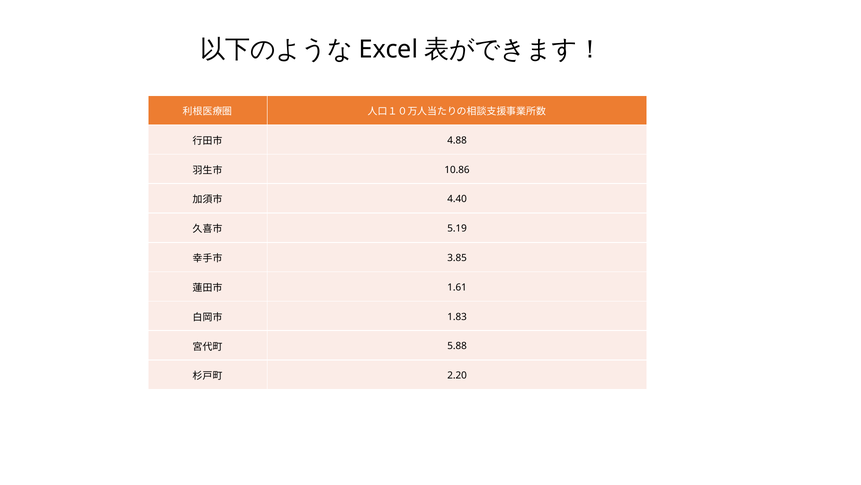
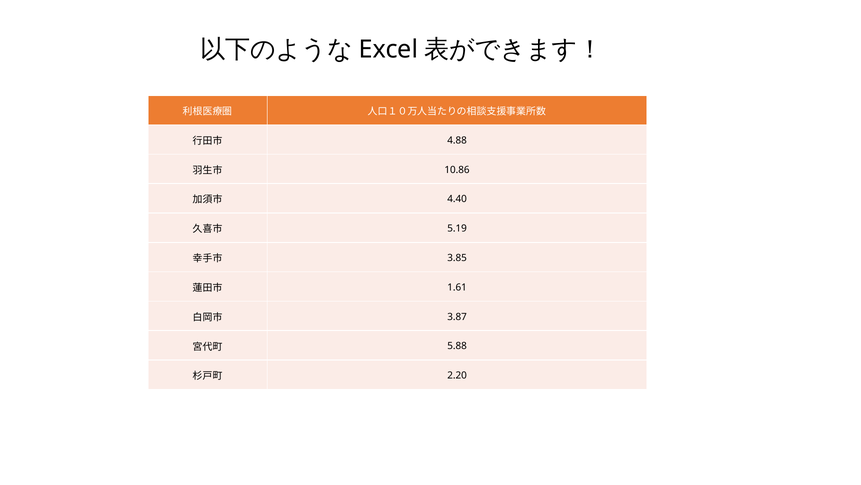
1.83: 1.83 -> 3.87
